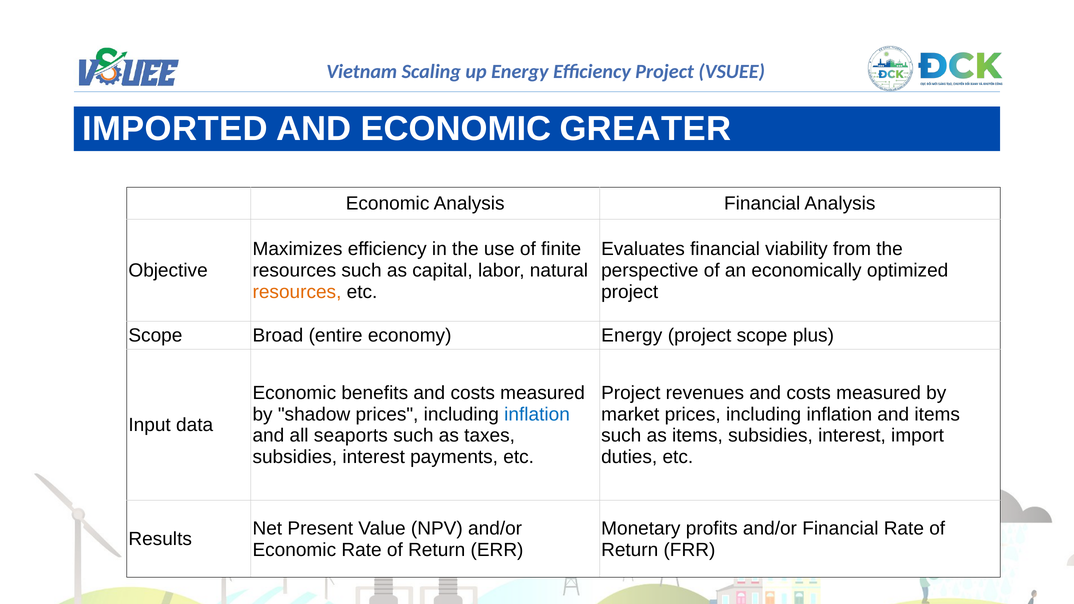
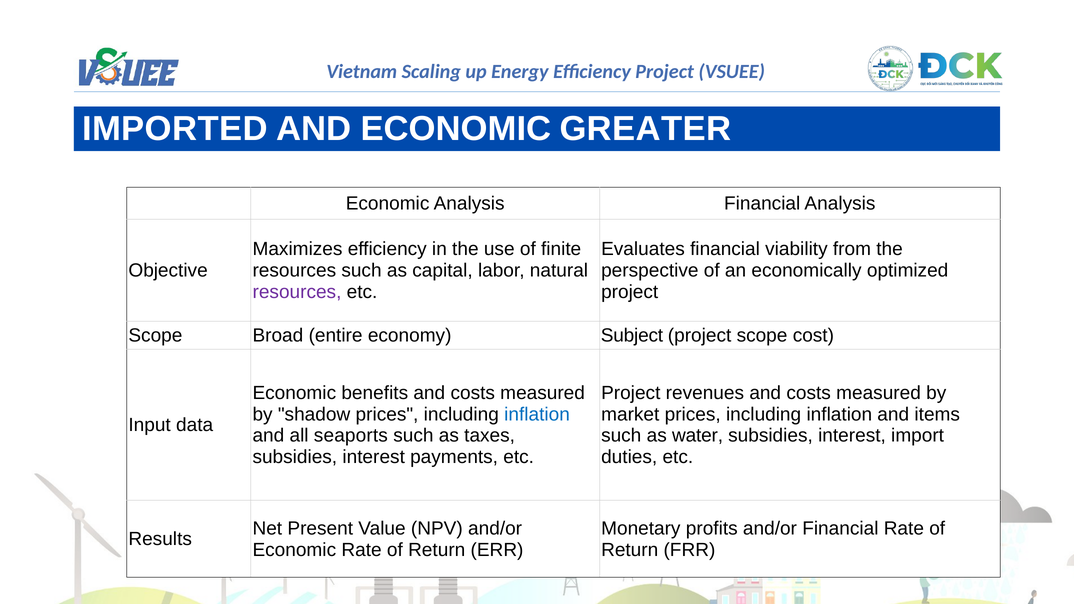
resources at (297, 292) colour: orange -> purple
economy Energy: Energy -> Subject
plus: plus -> cost
as items: items -> water
